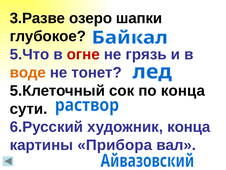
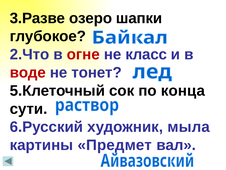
5.Что: 5.Что -> 2.Что
грязь: грязь -> класс
воде colour: orange -> red
художник конца: конца -> мыла
Прибора: Прибора -> Предмет
